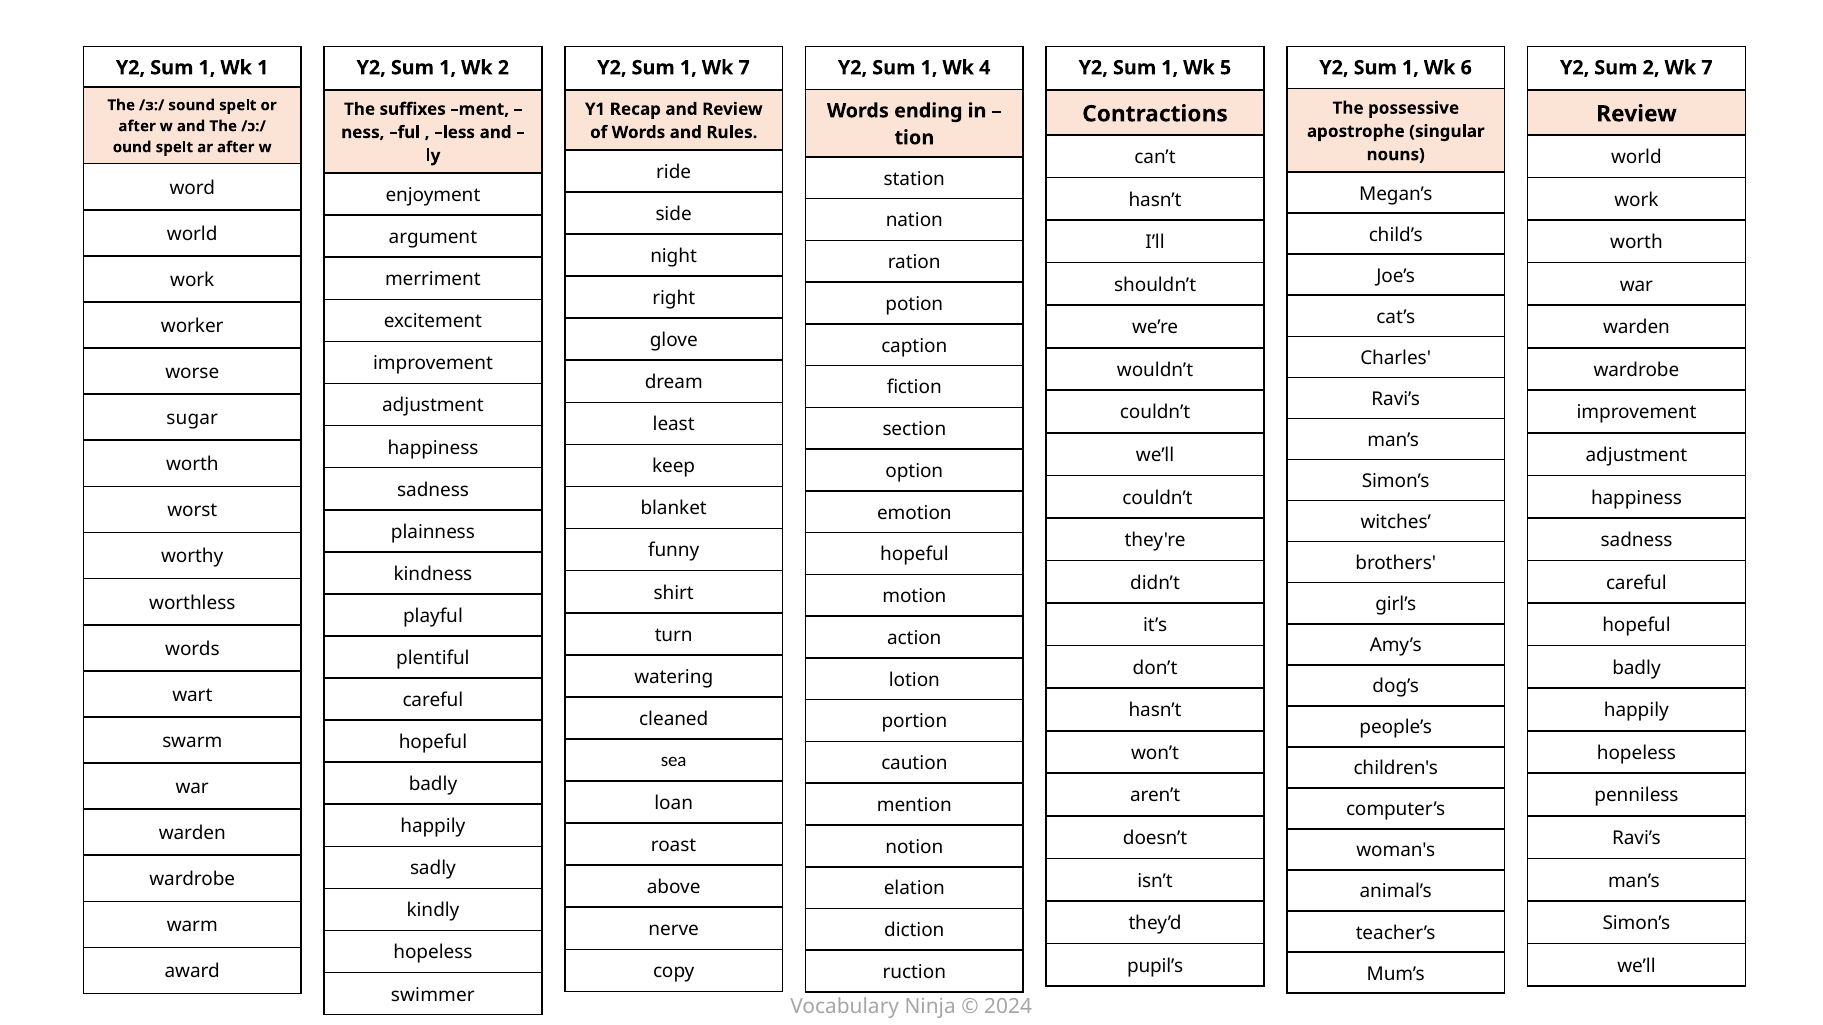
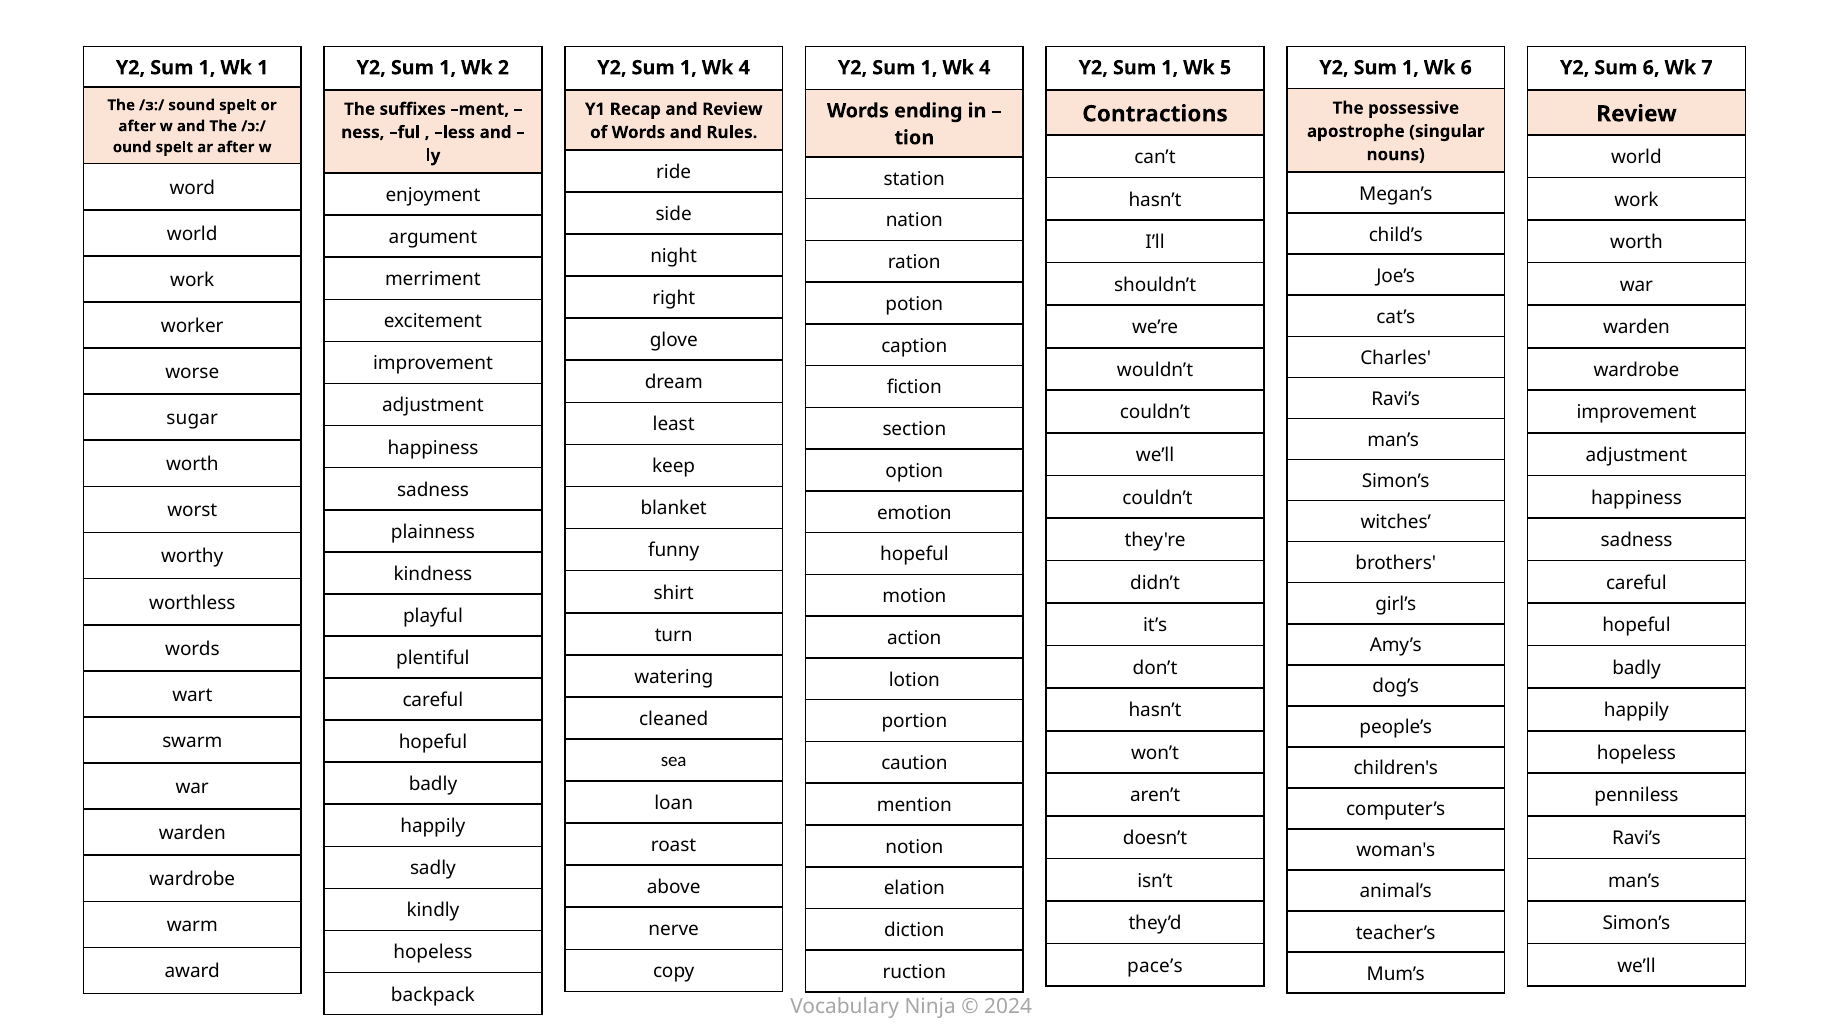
7 at (744, 68): 7 -> 4
Sum 2: 2 -> 6
pupil’s: pupil’s -> pace’s
swimmer: swimmer -> backpack
